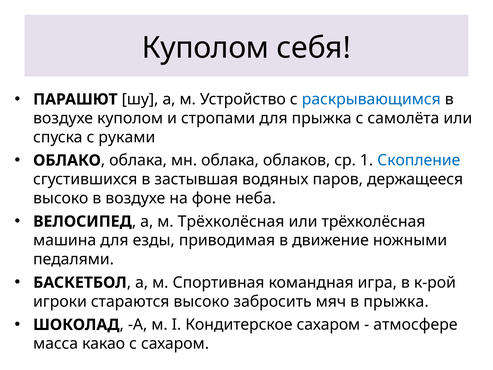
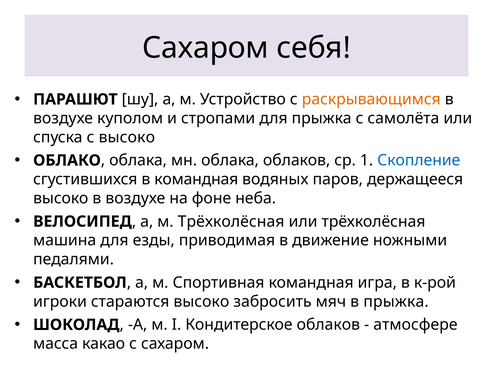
Куполом at (205, 48): Куполом -> Сахаром
раскрывающимся colour: blue -> orange
с руками: руками -> высоко
в застывшая: застывшая -> командная
Кондитерское сахаром: сахаром -> облаков
